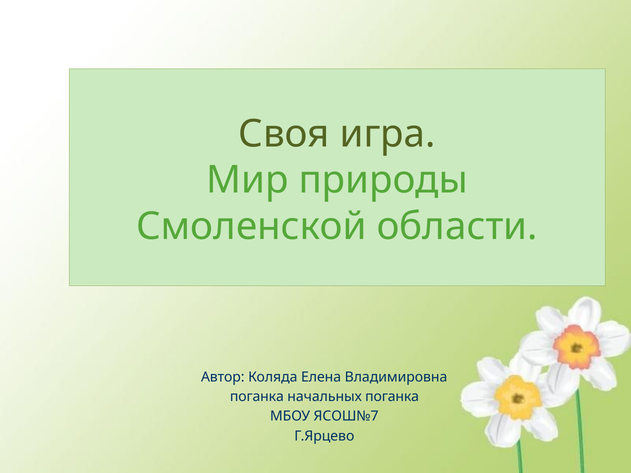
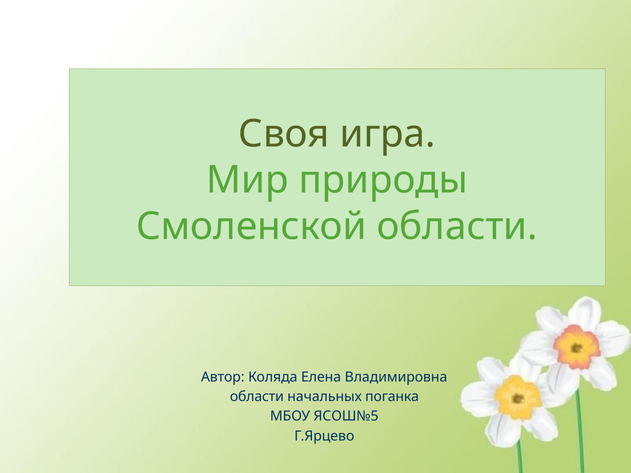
поганка at (257, 397): поганка -> области
ЯСОШ№7: ЯСОШ№7 -> ЯСОШ№5
